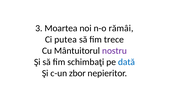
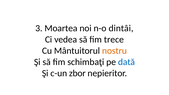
rămâi: rămâi -> dintâi
putea: putea -> vedea
nostru colour: purple -> orange
